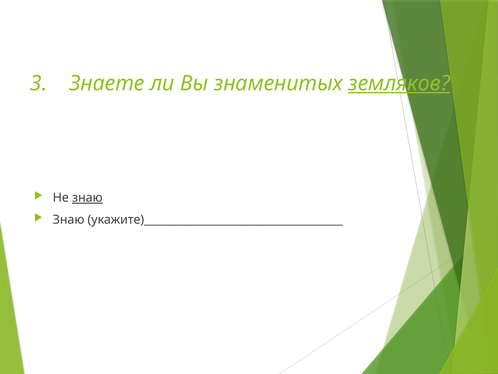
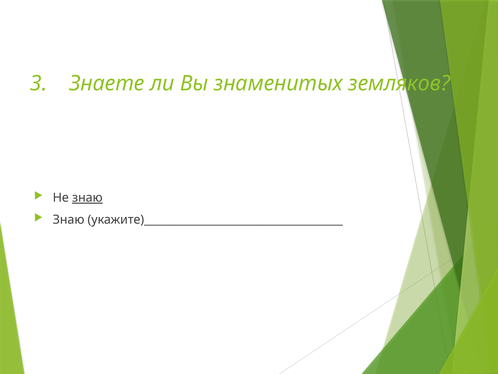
земляков underline: present -> none
